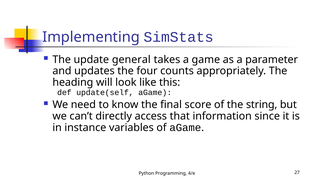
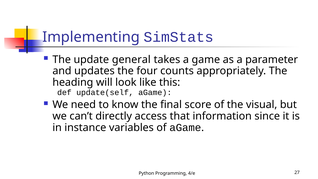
string: string -> visual
